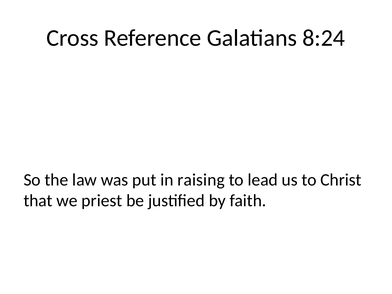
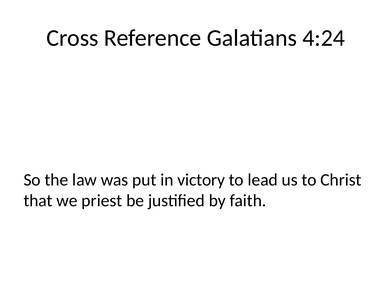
8:24: 8:24 -> 4:24
raising: raising -> victory
